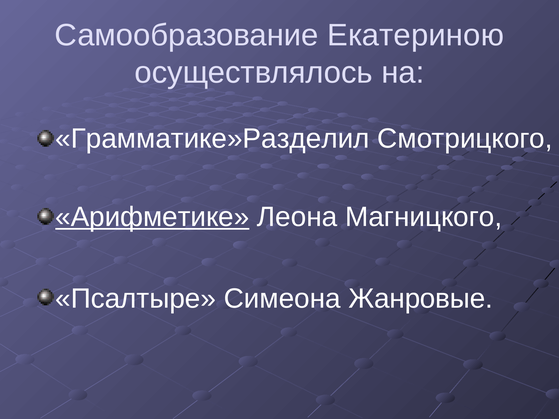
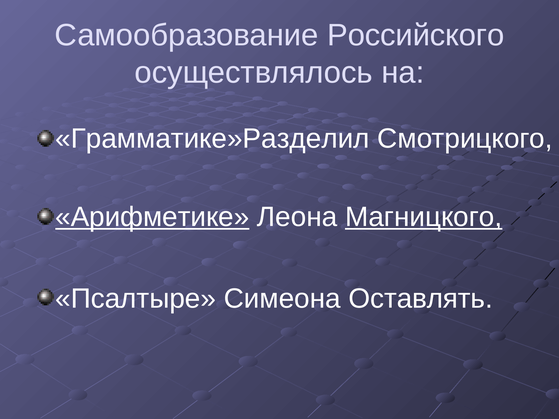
Екатериною: Екатериною -> Российского
Магницкого underline: none -> present
Жанровые: Жанровые -> Оставлять
